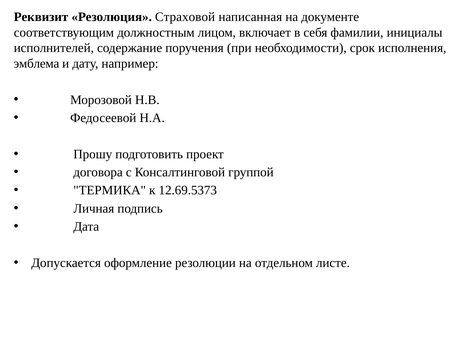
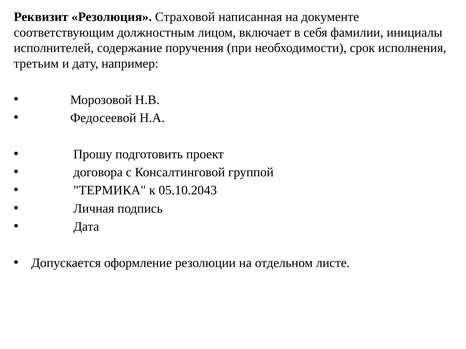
эмблема: эмблема -> третьим
12.69.5373: 12.69.5373 -> 05.10.2043
